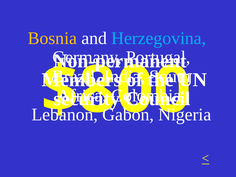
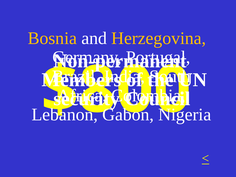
Herzegovina colour: light blue -> yellow
